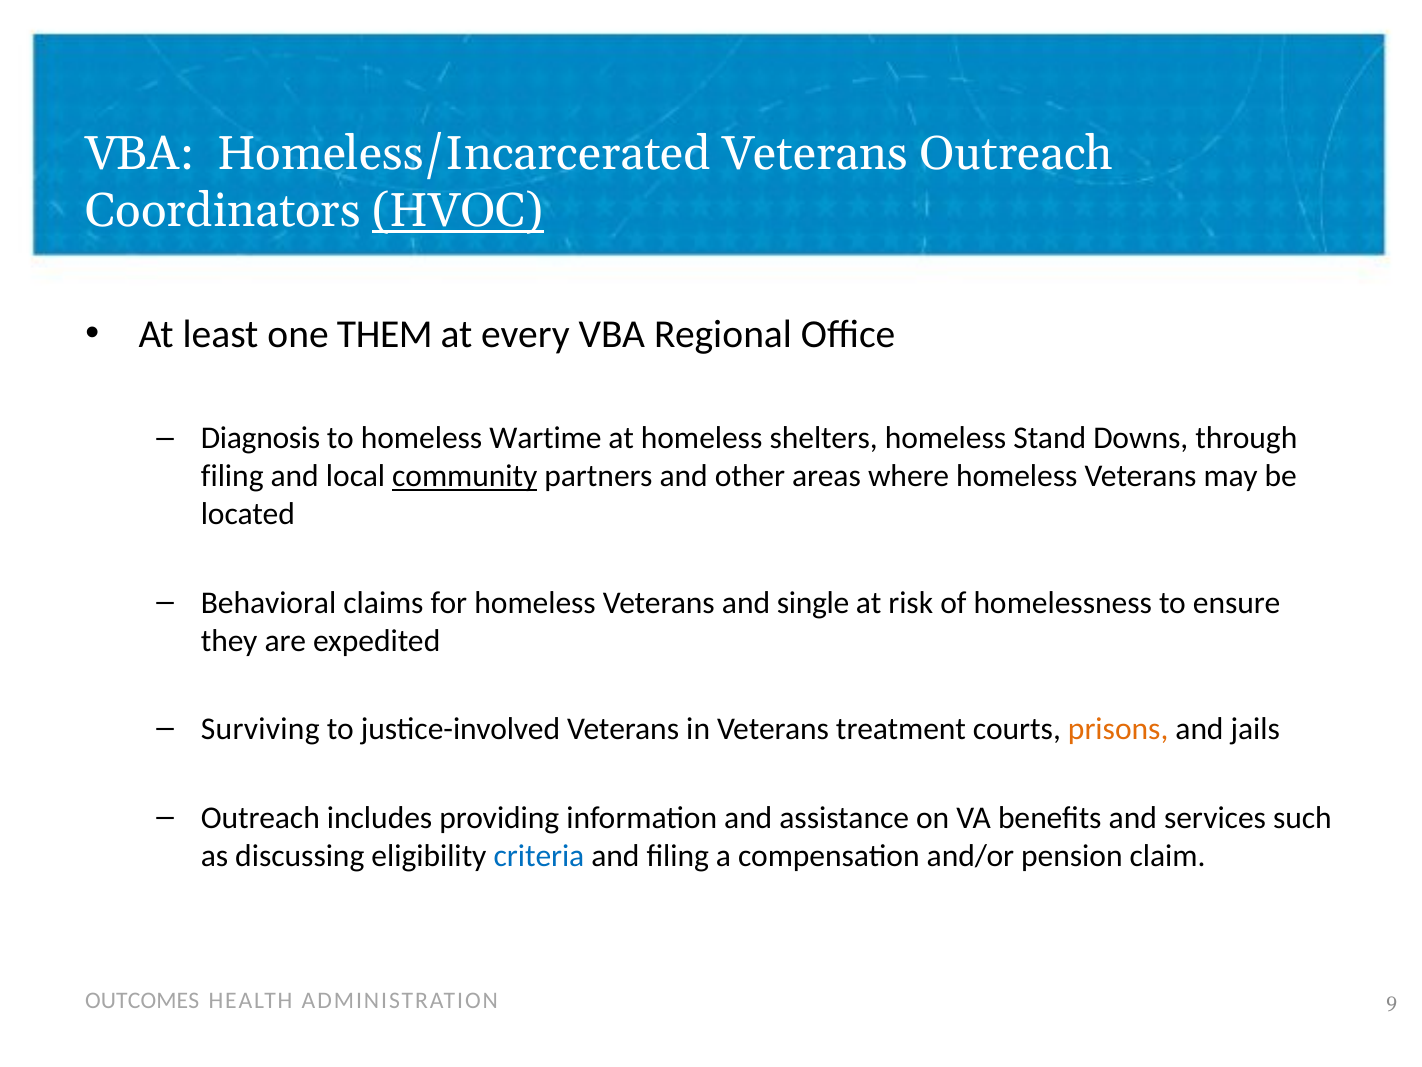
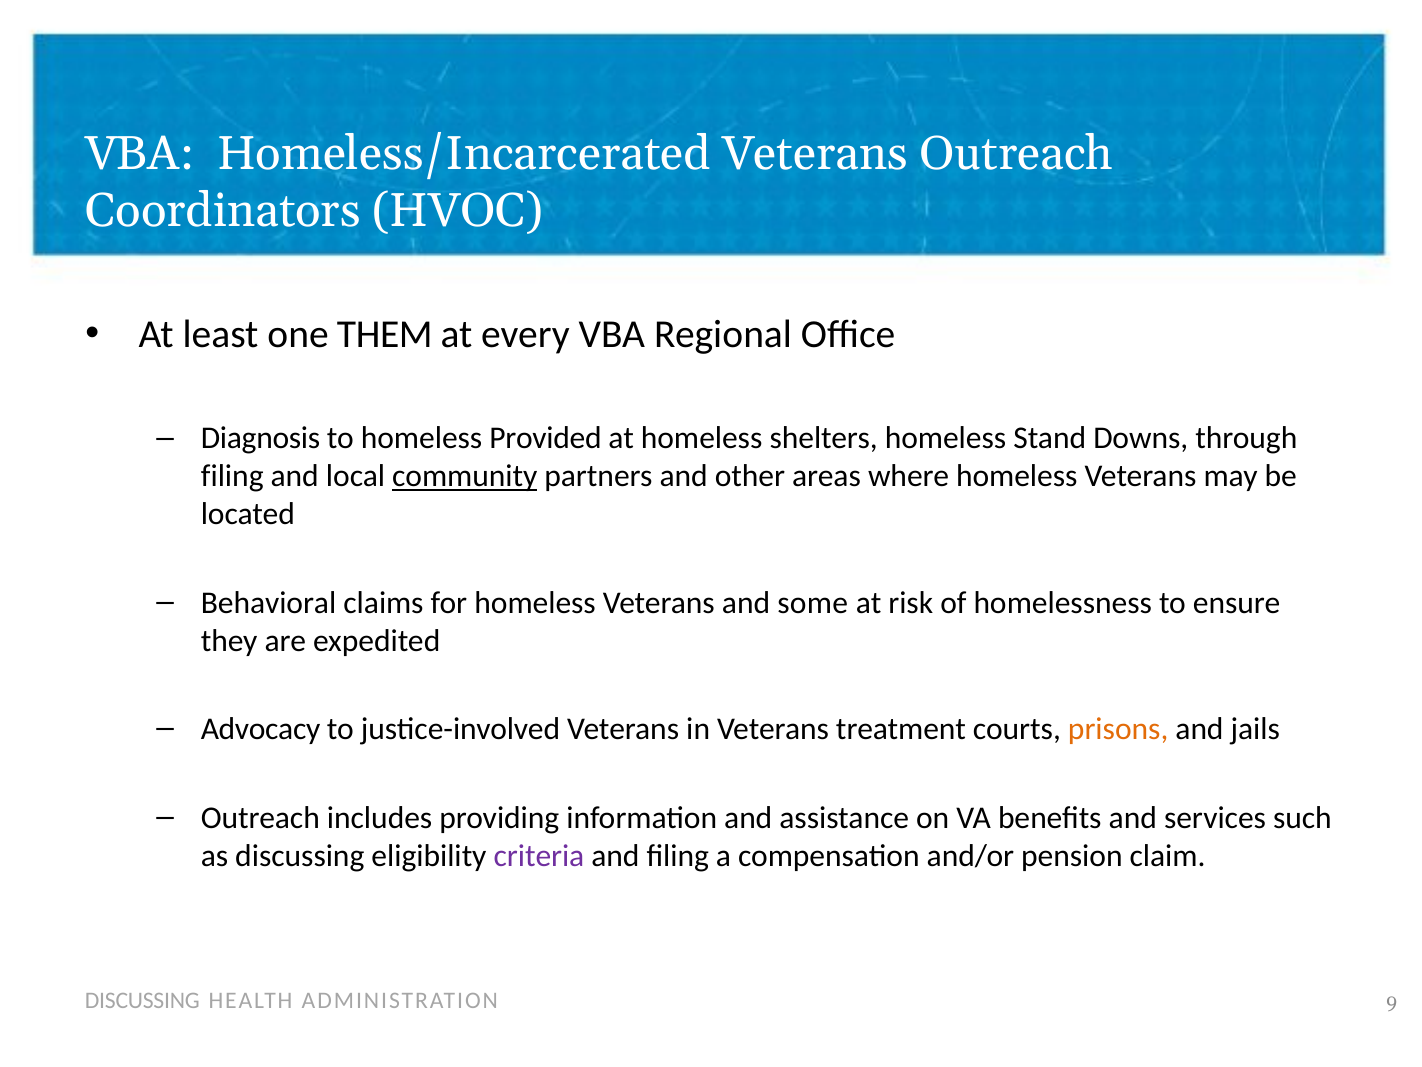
HVOC underline: present -> none
Wartime: Wartime -> Provided
single: single -> some
Surviving: Surviving -> Advocacy
criteria colour: blue -> purple
OUTCOMES at (142, 1000): OUTCOMES -> DISCUSSING
